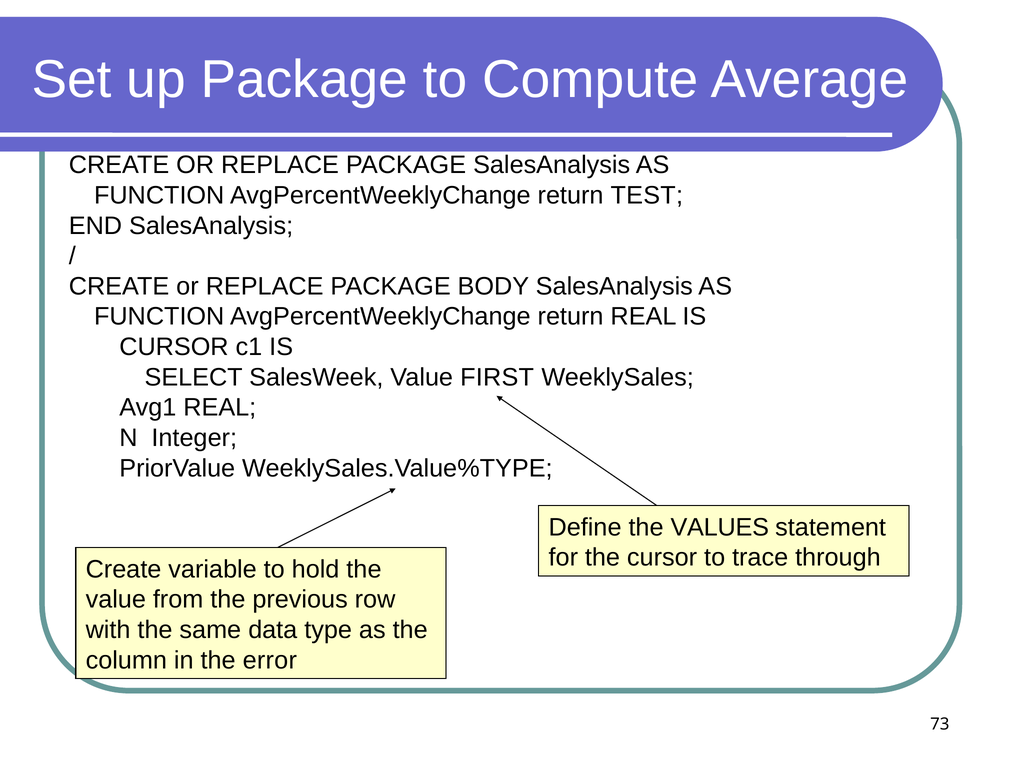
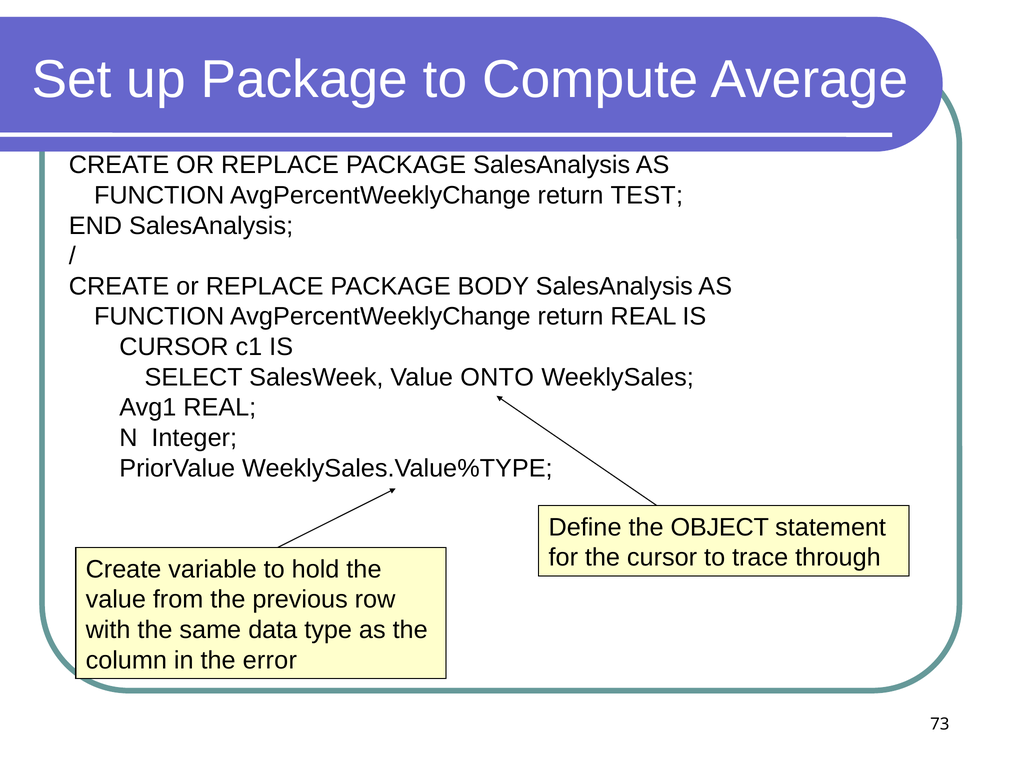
FIRST: FIRST -> ONTO
VALUES: VALUES -> OBJECT
